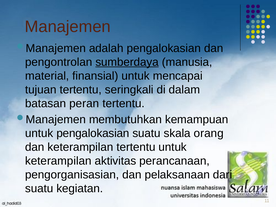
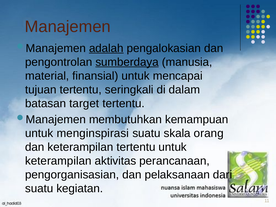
adalah underline: none -> present
peran: peran -> target
untuk pengalokasian: pengalokasian -> menginspirasi
